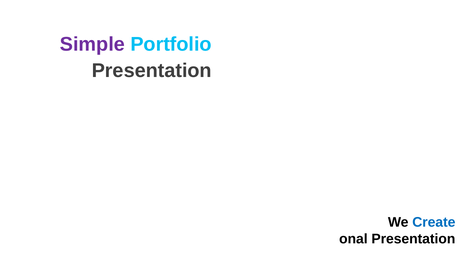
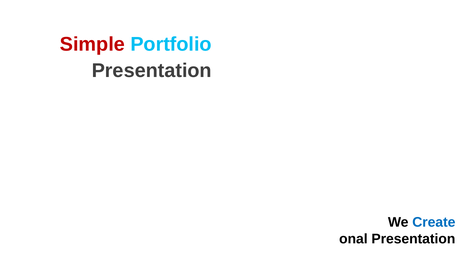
Simple colour: purple -> red
